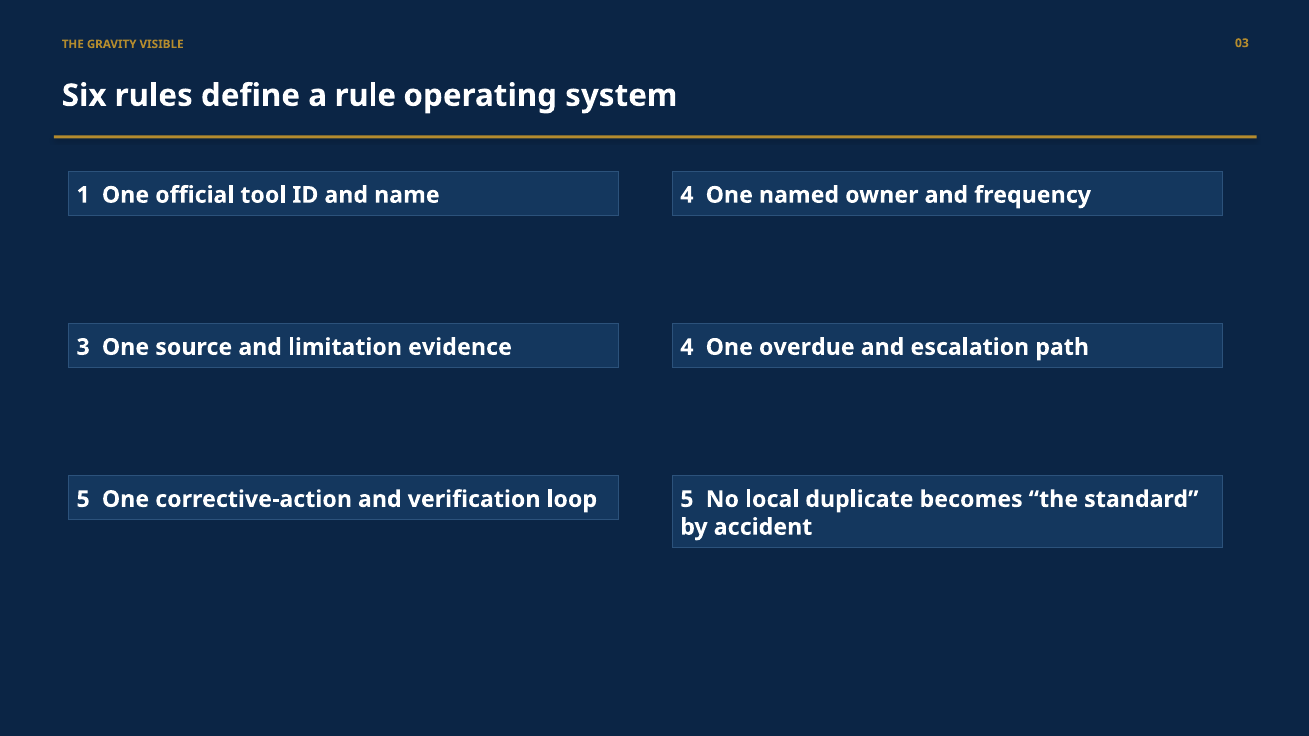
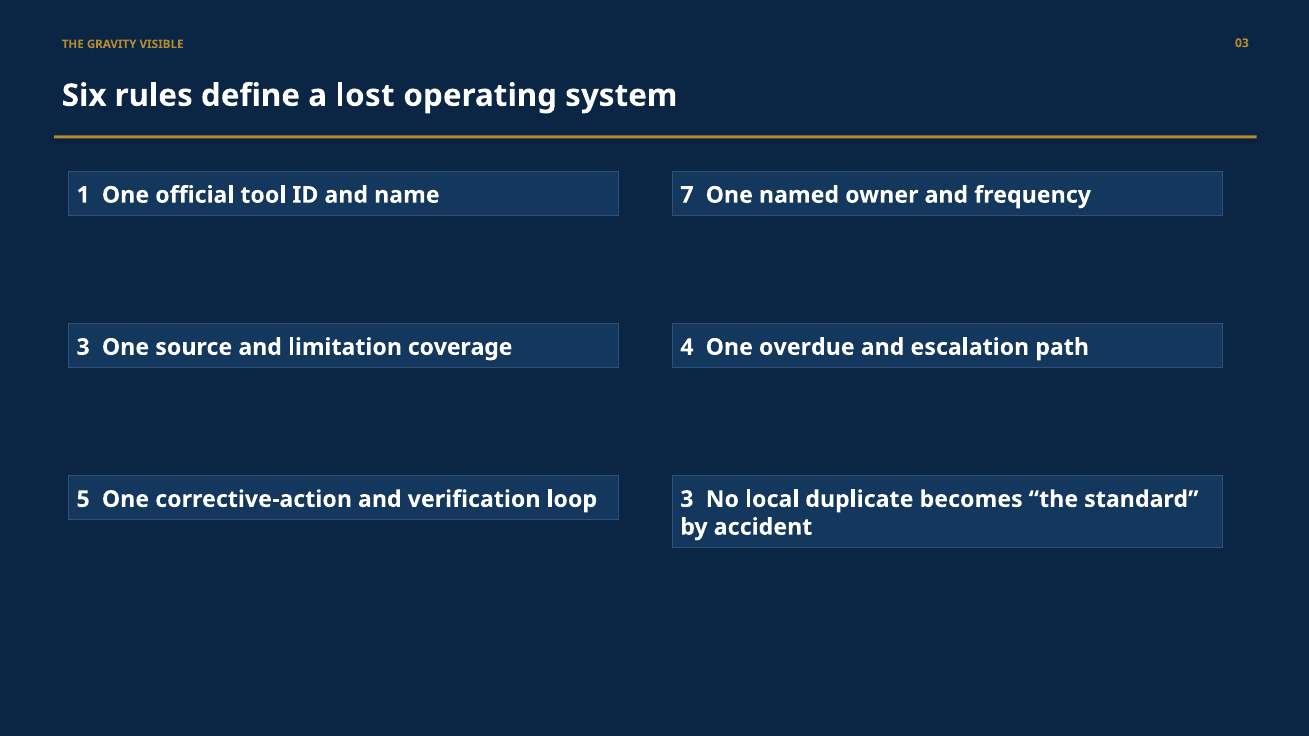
rule: rule -> lost
name 4: 4 -> 7
evidence: evidence -> coverage
loop 5: 5 -> 3
